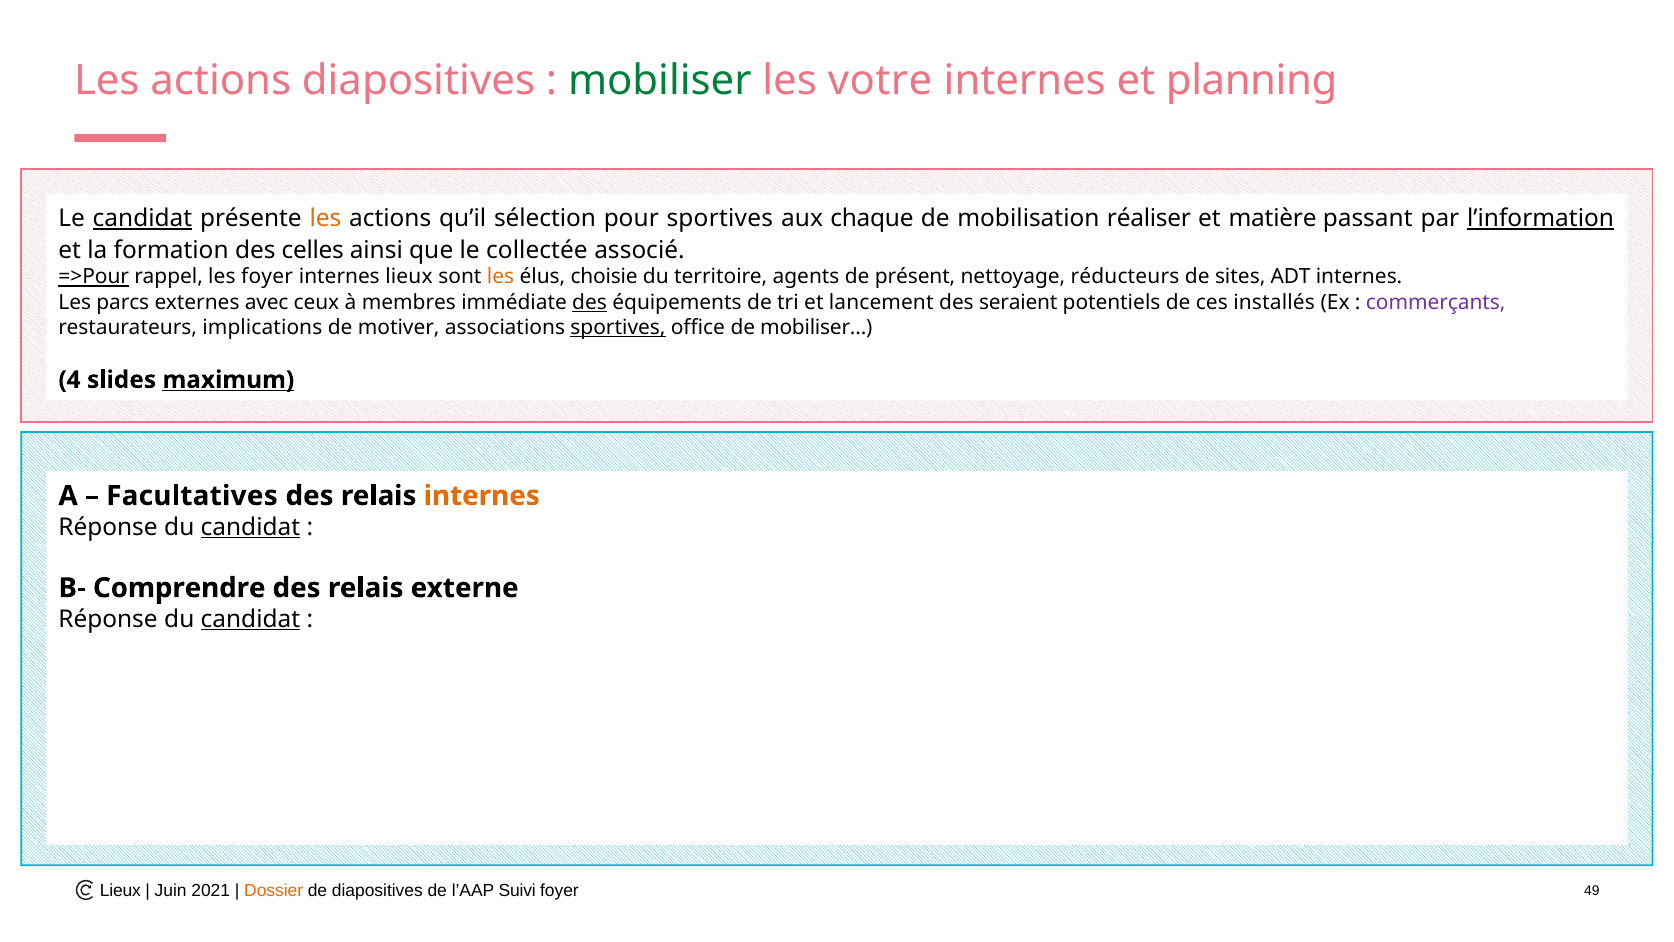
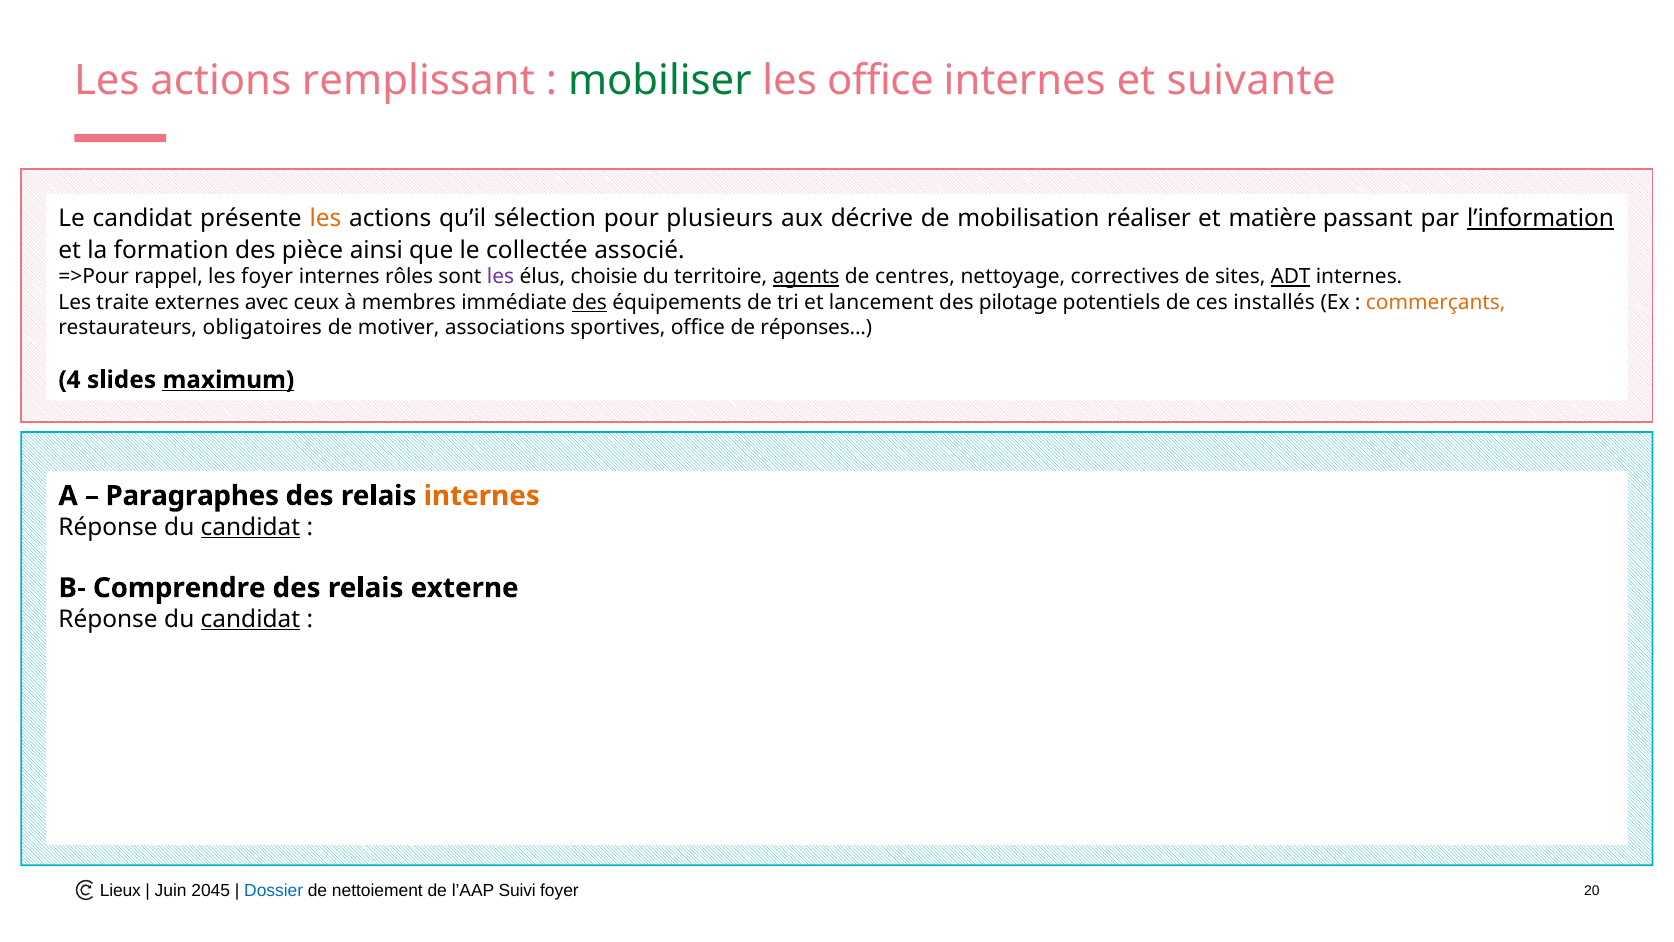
actions diapositives: diapositives -> remplissant
les votre: votre -> office
planning: planning -> suivante
candidat at (142, 219) underline: present -> none
pour sportives: sportives -> plusieurs
chaque: chaque -> décrive
celles: celles -> pièce
=>Pour underline: present -> none
internes lieux: lieux -> rôles
les at (501, 277) colour: orange -> purple
agents underline: none -> present
présent: présent -> centres
réducteurs: réducteurs -> correctives
ADT underline: none -> present
parcs: parcs -> traite
seraient: seraient -> pilotage
commerçants colour: purple -> orange
implications: implications -> obligatoires
sportives at (618, 327) underline: present -> none
de mobiliser: mobiliser -> réponses
Facultatives: Facultatives -> Paragraphes
2021: 2021 -> 2045
Dossier colour: orange -> blue
de diapositives: diapositives -> nettoiement
49: 49 -> 20
